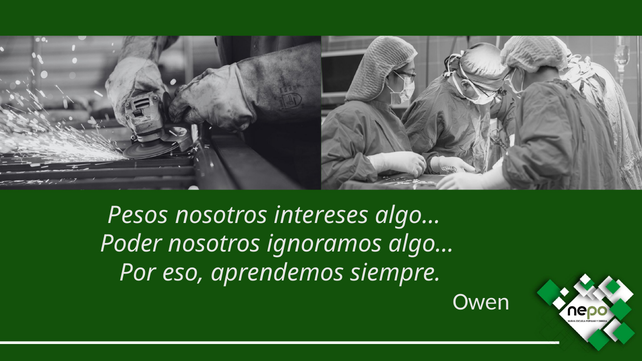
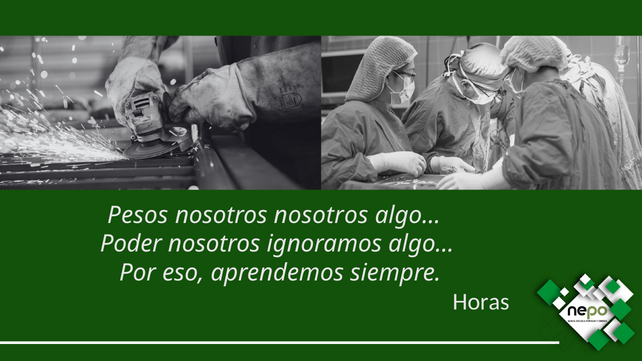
nosotros intereses: intereses -> nosotros
Owen: Owen -> Horas
